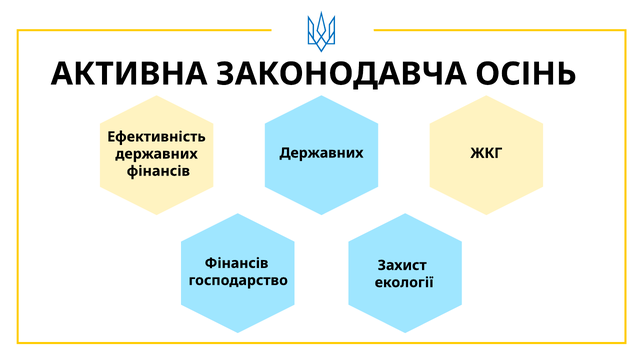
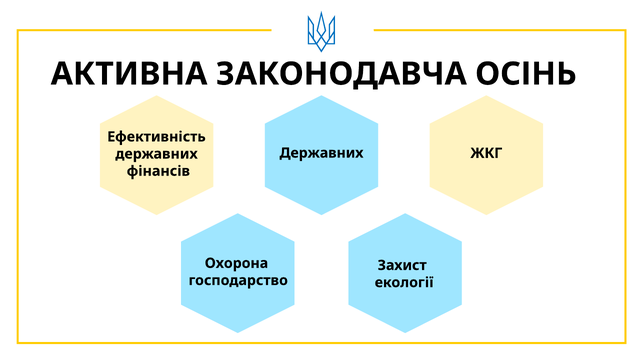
Фінансів at (236, 263): Фінансів -> Охорона
